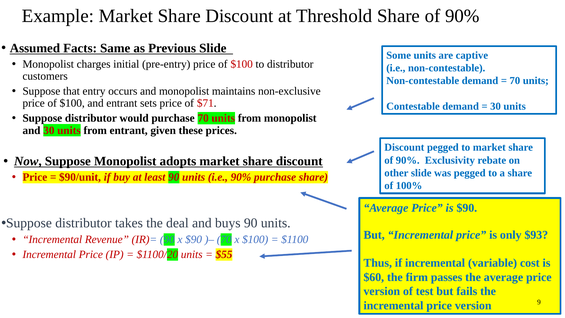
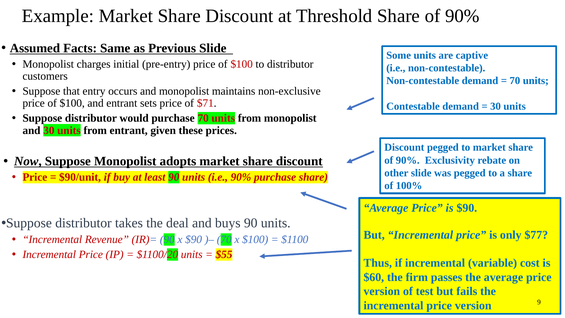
$93: $93 -> $77
